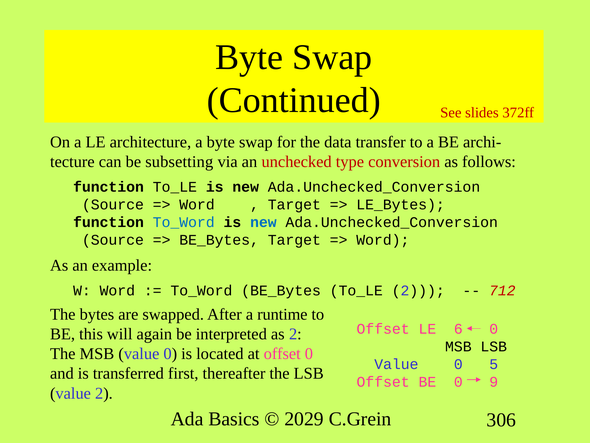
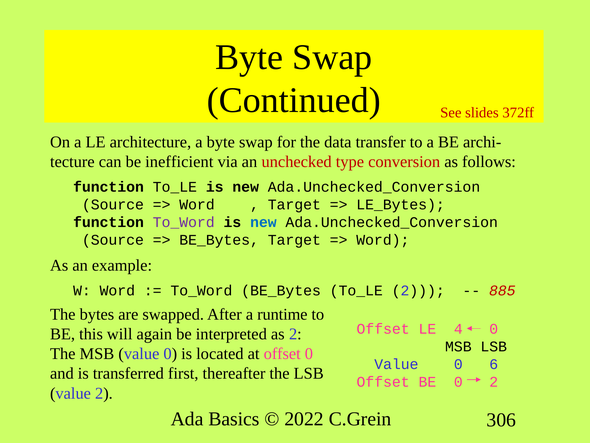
subsetting: subsetting -> inefficient
To_Word at (184, 222) colour: blue -> purple
712: 712 -> 885
6: 6 -> 4
5: 5 -> 6
0 9: 9 -> 2
2029: 2029 -> 2022
